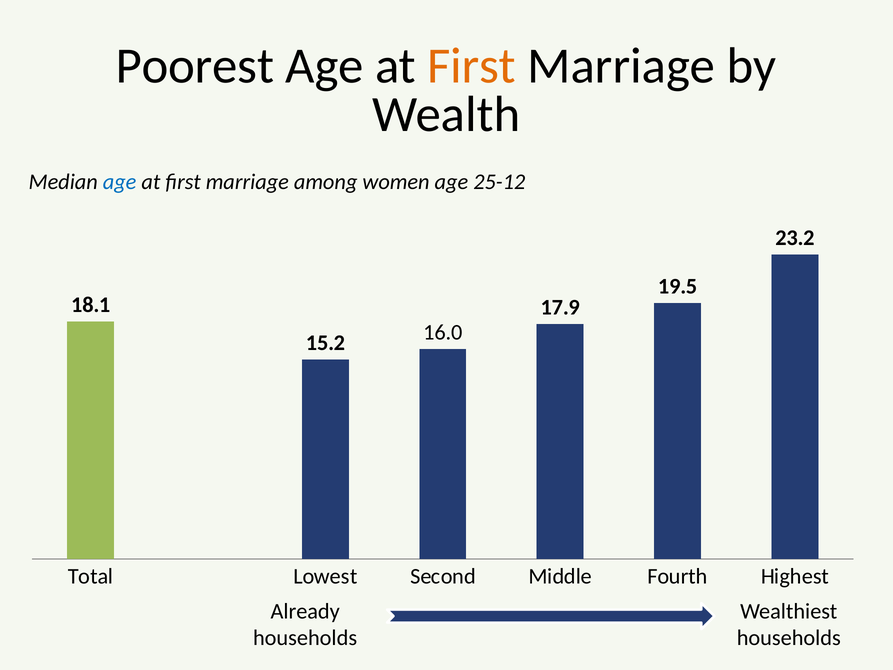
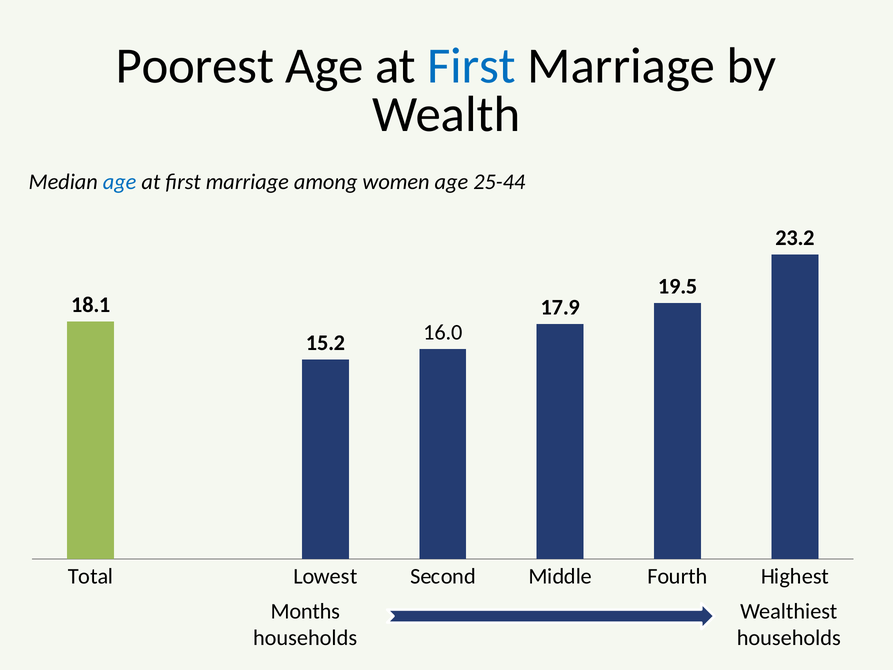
First at (472, 66) colour: orange -> blue
25-12: 25-12 -> 25-44
Already: Already -> Months
